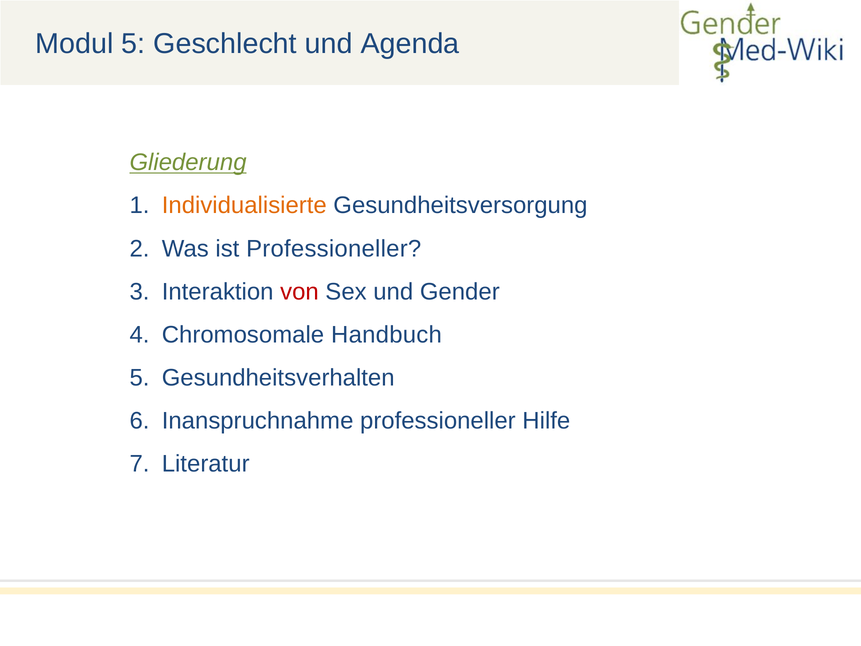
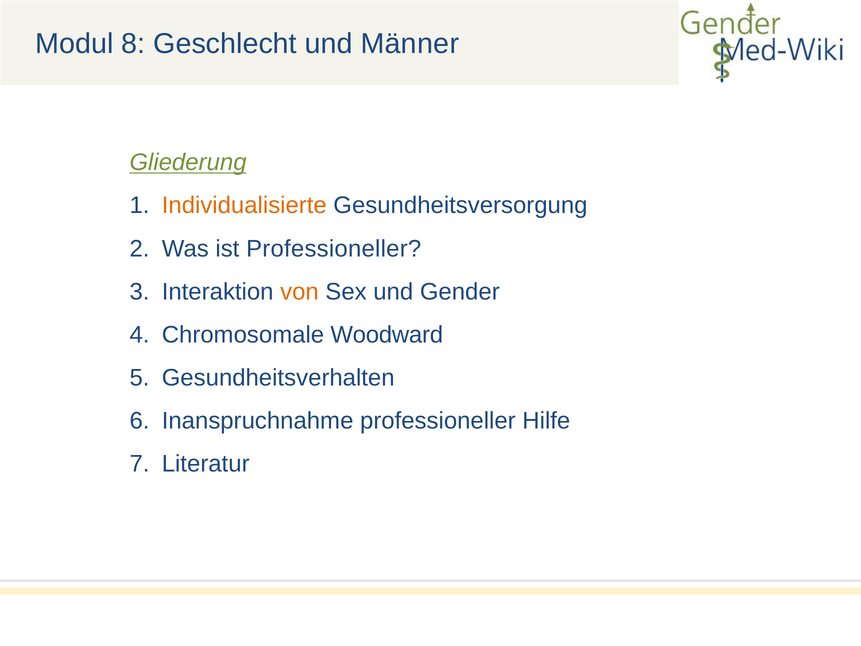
Modul 5: 5 -> 8
Agenda: Agenda -> Männer
von colour: red -> orange
Handbuch: Handbuch -> Woodward
